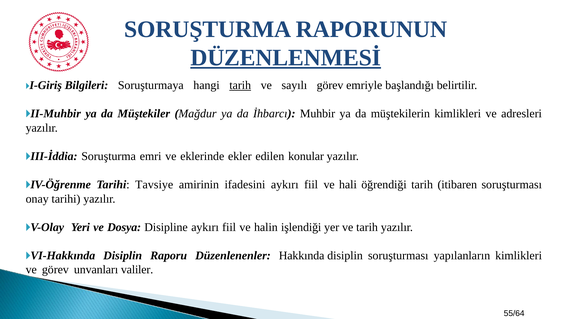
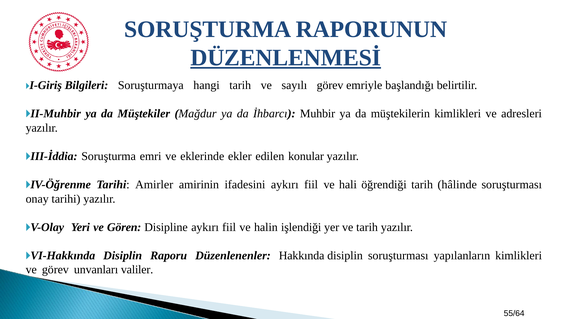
tarih at (240, 85) underline: present -> none
Tavsiye: Tavsiye -> Amirler
itibaren: itibaren -> hâlinde
Dosya: Dosya -> Gören
